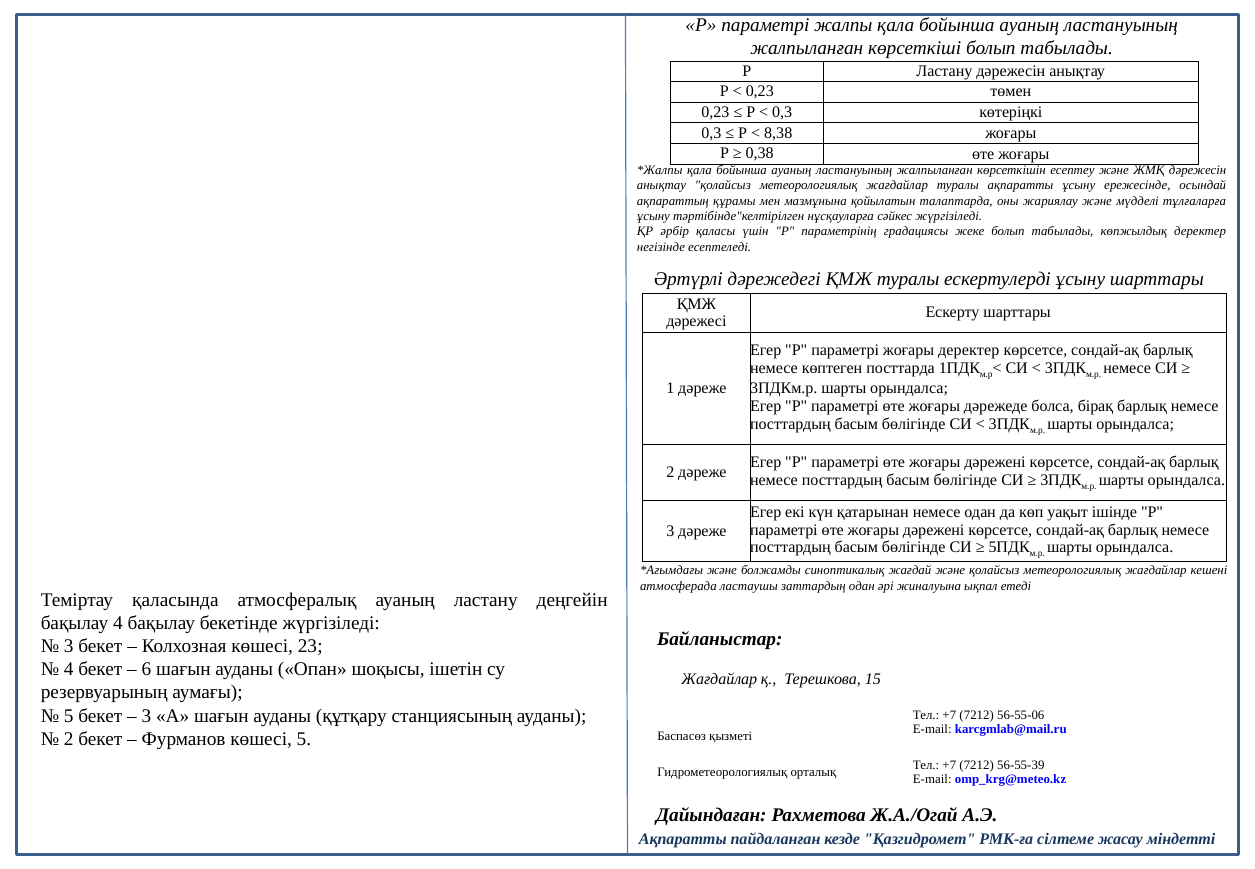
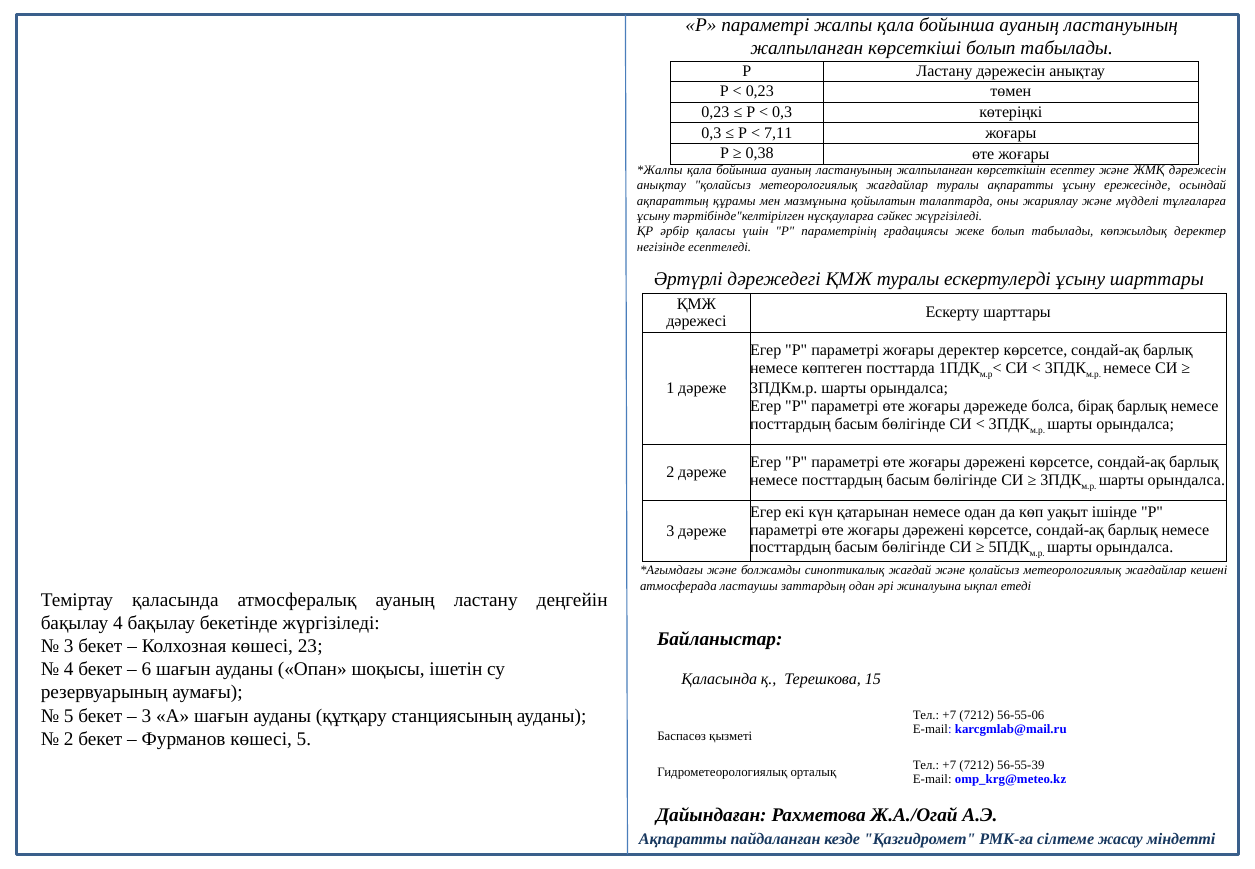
8,38: 8,38 -> 7,11
Жағдайлар at (719, 679): Жағдайлар -> Қаласында
